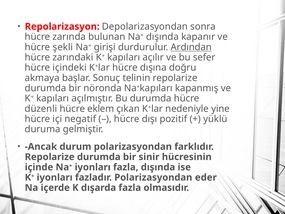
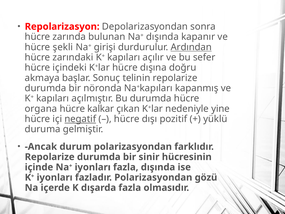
düzenli: düzenli -> organa
eklem: eklem -> kalkar
negatif underline: none -> present
eder: eder -> gözü
